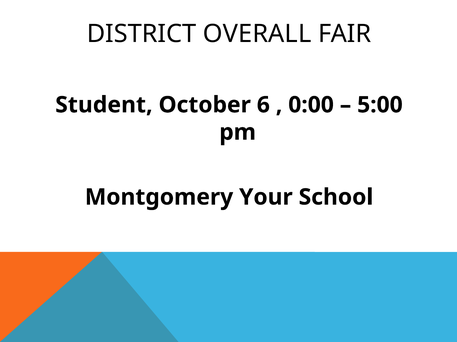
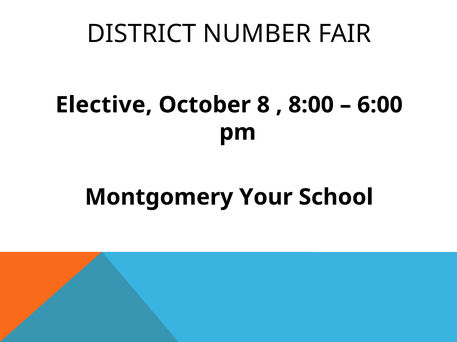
OVERALL: OVERALL -> NUMBER
Student: Student -> Elective
6: 6 -> 8
0:00: 0:00 -> 8:00
5:00: 5:00 -> 6:00
